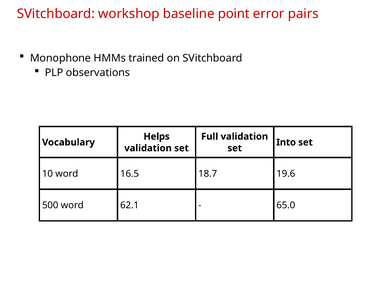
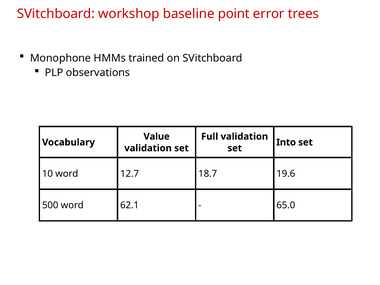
pairs: pairs -> trees
Helps: Helps -> Value
16.5: 16.5 -> 12.7
